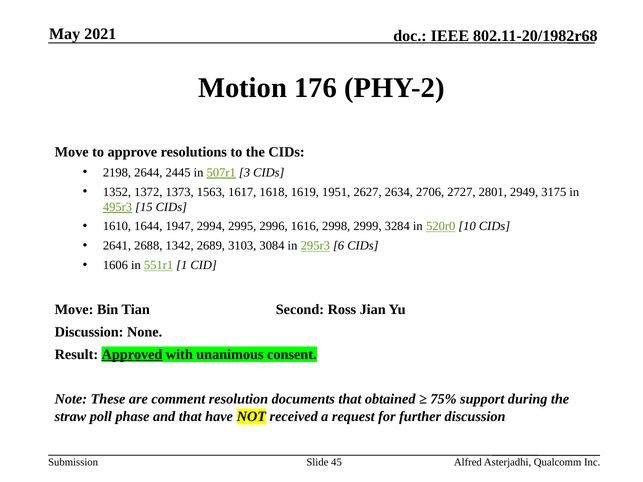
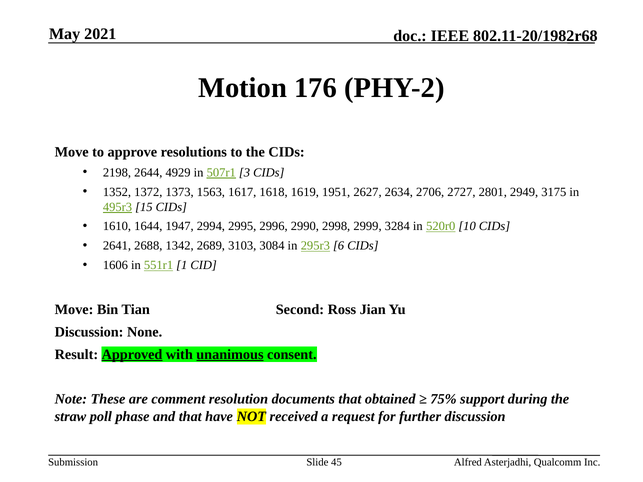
2445: 2445 -> 4929
1616: 1616 -> 2990
unanimous underline: none -> present
